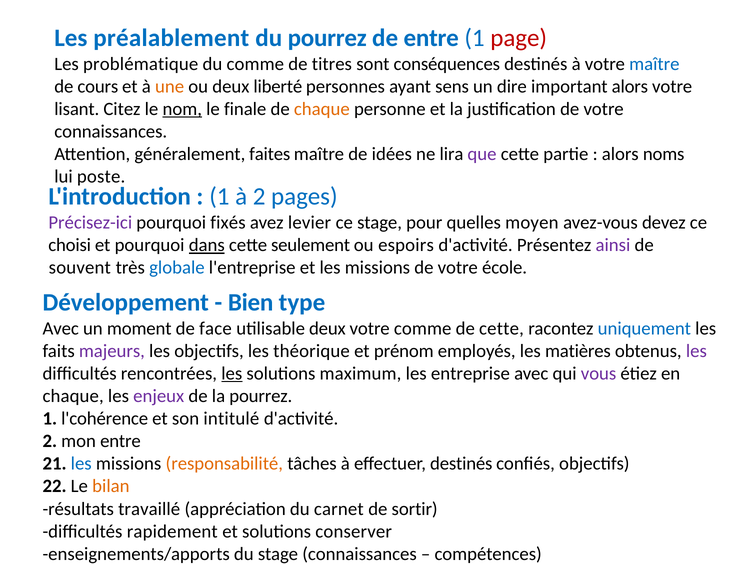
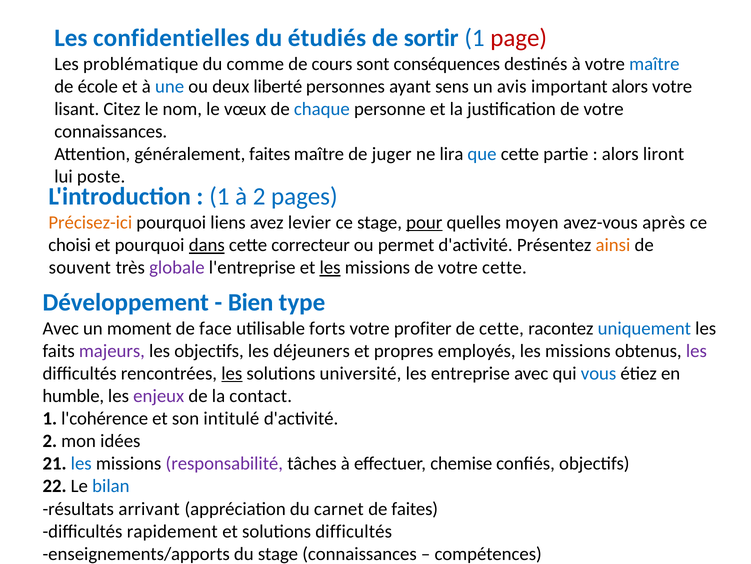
préalablement: préalablement -> confidentielles
du pourrez: pourrez -> étudiés
de entre: entre -> sortir
titres: titres -> cours
cours: cours -> école
une colour: orange -> blue
dire: dire -> avis
nom underline: present -> none
finale: finale -> vœux
chaque at (322, 109) colour: orange -> blue
idées: idées -> juger
que colour: purple -> blue
noms: noms -> liront
Précisez-ici colour: purple -> orange
fixés: fixés -> liens
pour underline: none -> present
devez: devez -> après
seulement: seulement -> correcteur
espoirs: espoirs -> permet
ainsi colour: purple -> orange
globale colour: blue -> purple
les at (330, 267) underline: none -> present
votre école: école -> cette
utilisable deux: deux -> forts
votre comme: comme -> profiter
théorique: théorique -> déjeuners
prénom: prénom -> propres
employés les matières: matières -> missions
maximum: maximum -> université
vous colour: purple -> blue
chaque at (73, 396): chaque -> humble
la pourrez: pourrez -> contact
mon entre: entre -> idées
responsabilité colour: orange -> purple
effectuer destinés: destinés -> chemise
bilan colour: orange -> blue
travaillé: travaillé -> arrivant
de sortir: sortir -> faites
solutions conserver: conserver -> difficultés
